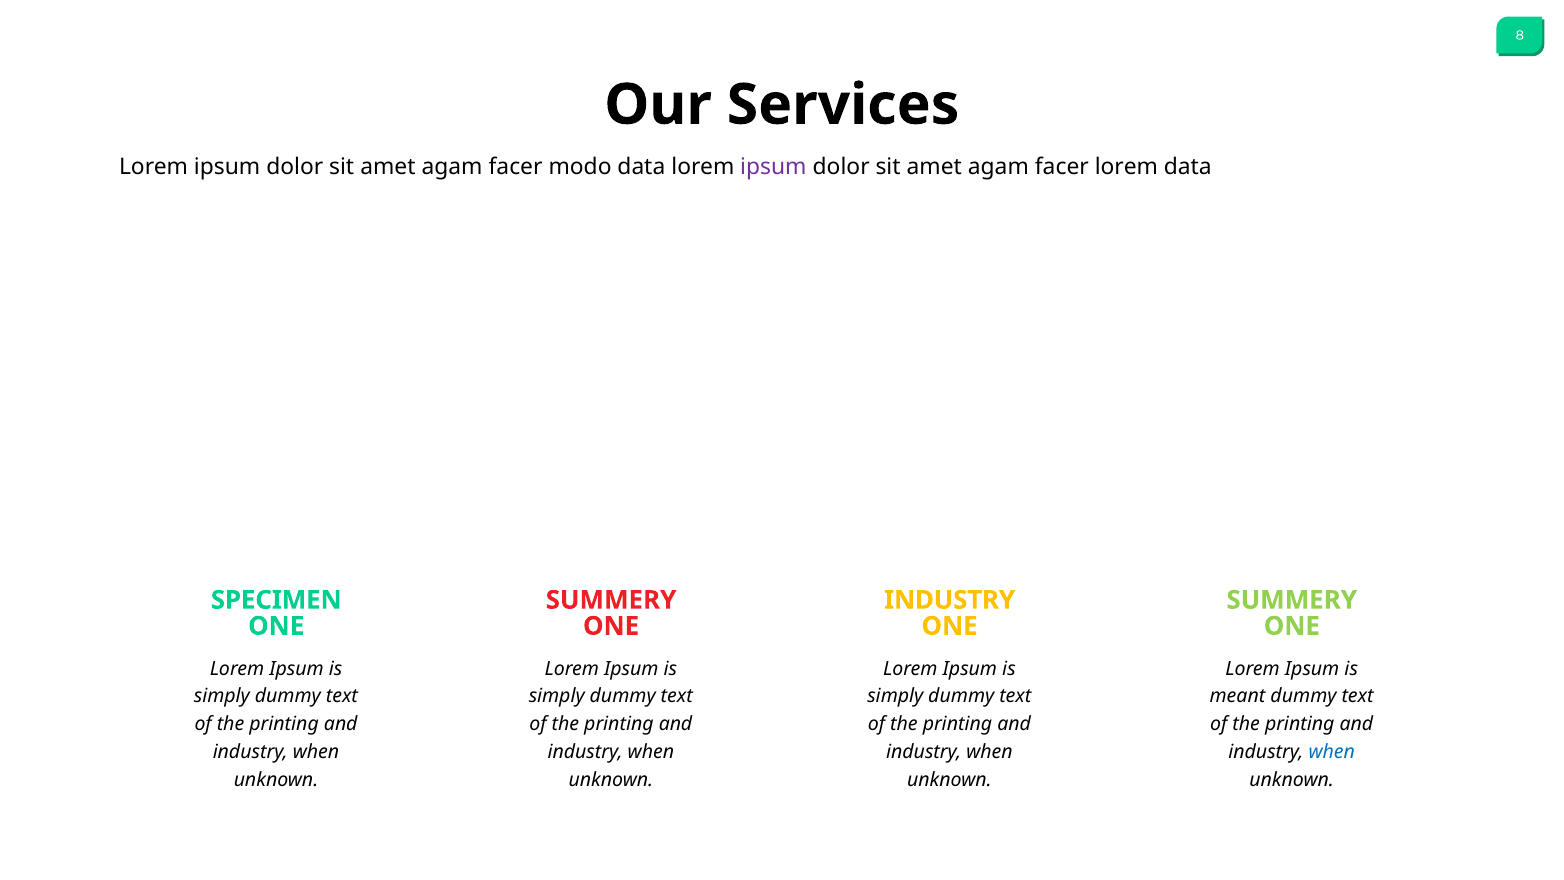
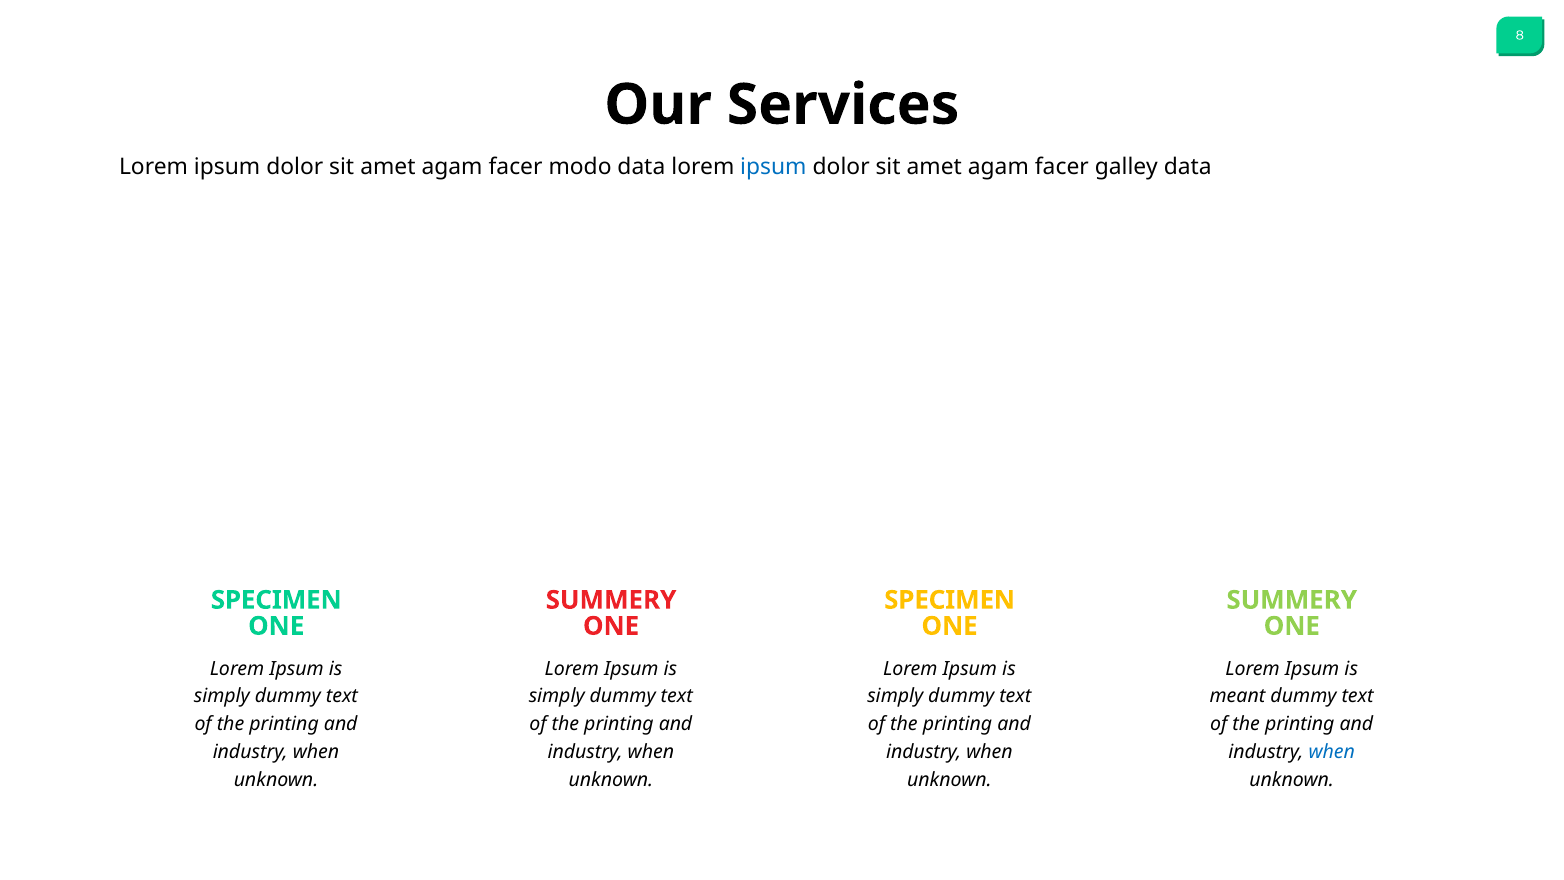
ipsum at (773, 167) colour: purple -> blue
facer lorem: lorem -> galley
INDUSTRY at (950, 600): INDUSTRY -> SPECIMEN
